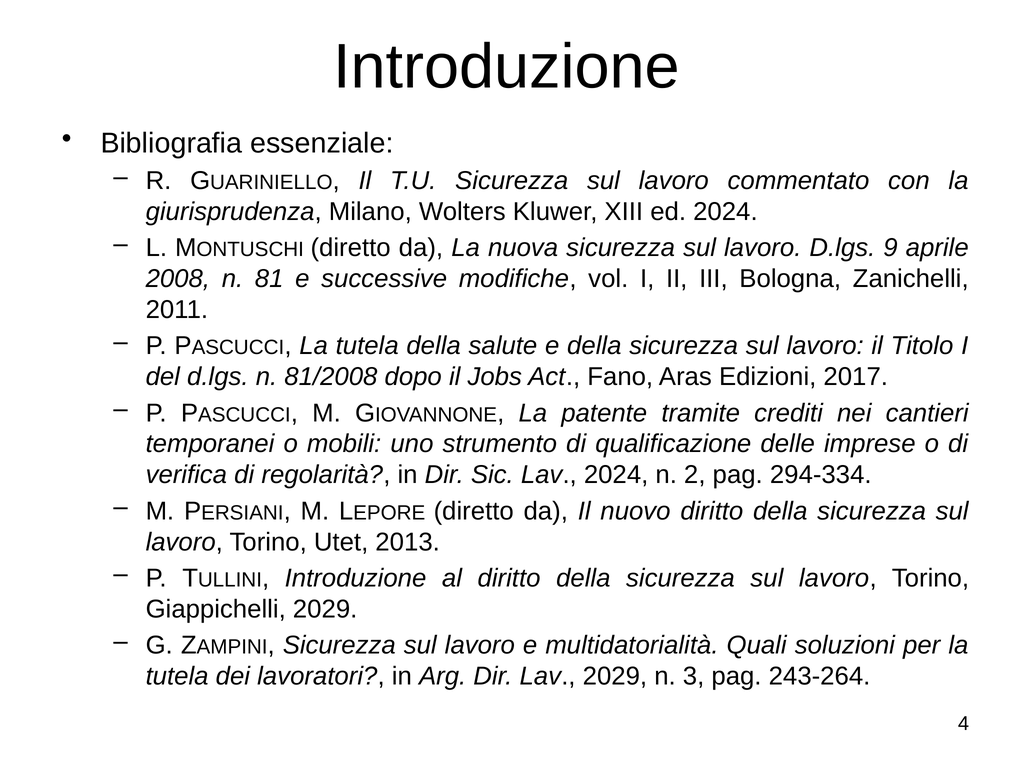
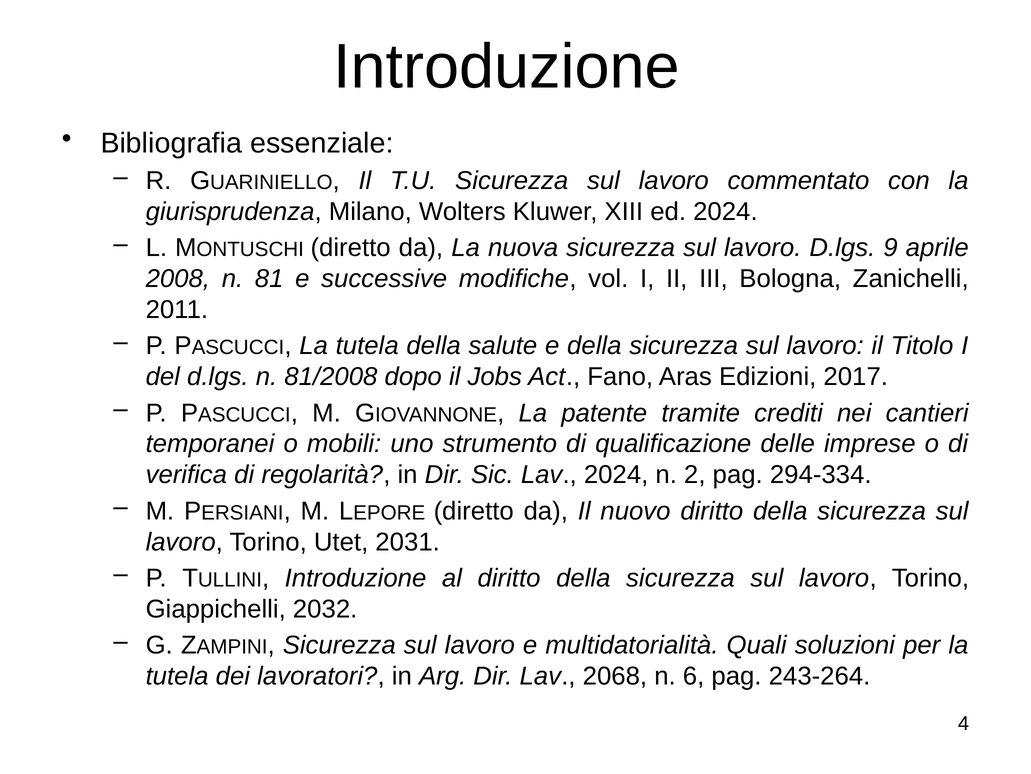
2013: 2013 -> 2031
Giappichelli 2029: 2029 -> 2032
Lav 2029: 2029 -> 2068
3: 3 -> 6
